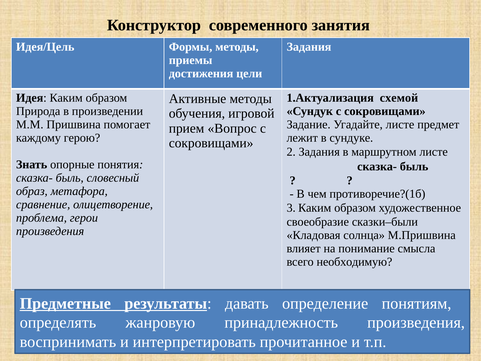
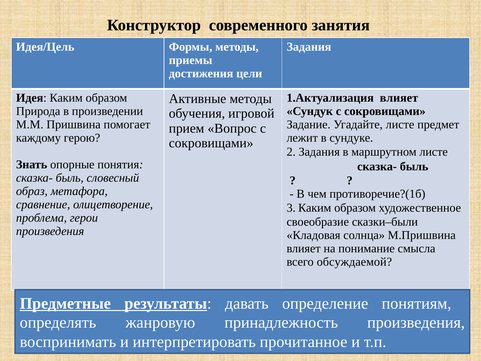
1.Актуализация схемой: схемой -> влияет
необходимую: необходимую -> обсуждаемой
